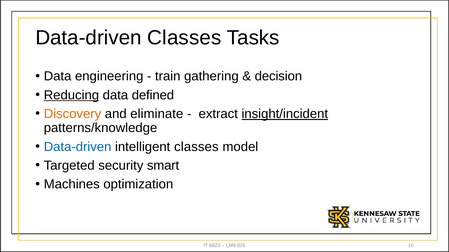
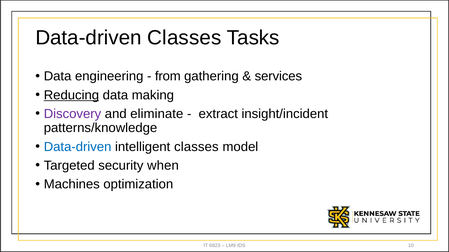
train: train -> from
decision: decision -> services
defined: defined -> making
Discovery colour: orange -> purple
insight/incident underline: present -> none
smart: smart -> when
